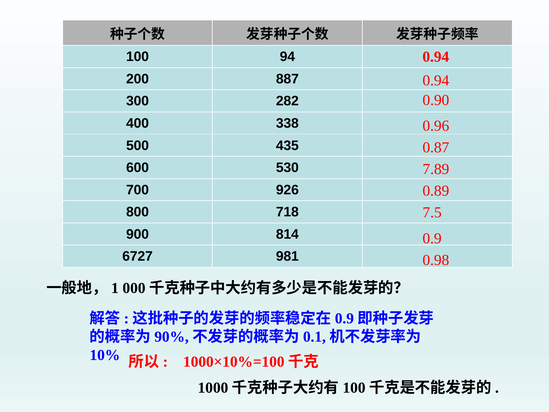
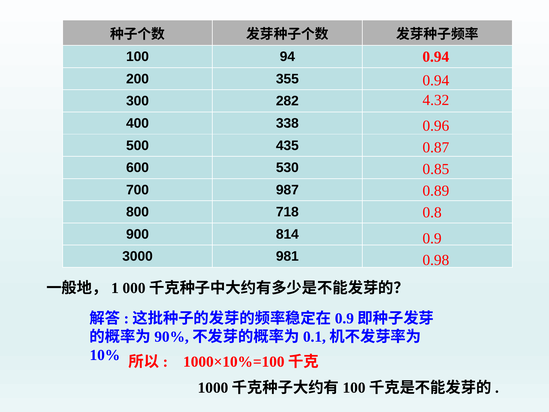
887: 887 -> 355
0.90: 0.90 -> 4.32
7.89: 7.89 -> 0.85
926: 926 -> 987
7.5: 7.5 -> 0.8
6727: 6727 -> 3000
